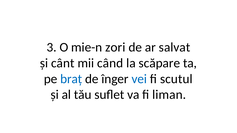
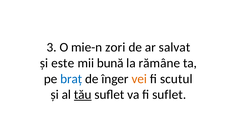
cânt: cânt -> este
când: când -> bună
scăpare: scăpare -> rămâne
vei colour: blue -> orange
tău underline: none -> present
fi liman: liman -> suflet
